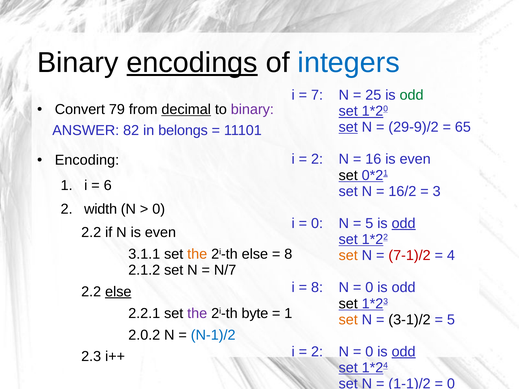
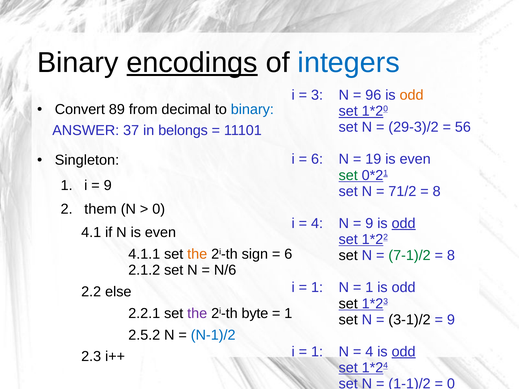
7: 7 -> 3
25: 25 -> 96
odd at (412, 95) colour: green -> orange
79: 79 -> 89
decimal underline: present -> none
binary at (252, 110) colour: purple -> blue
set at (348, 127) underline: present -> none
29-9)/2: 29-9)/2 -> 29-3)/2
65: 65 -> 56
82: 82 -> 37
2 at (317, 159): 2 -> 6
16: 16 -> 19
Encoding: Encoding -> Singleton
set at (348, 175) colour: black -> green
6 at (108, 186): 6 -> 9
16/2: 16/2 -> 71/2
3 at (437, 191): 3 -> 8
width: width -> them
0 at (317, 224): 0 -> 4
5 at (369, 224): 5 -> 9
2.2 at (91, 233): 2.2 -> 4.1
3.1.1: 3.1.1 -> 4.1.1
2i-th else: else -> sign
8 at (288, 254): 8 -> 6
set at (348, 256) colour: orange -> black
7-1)/2 colour: red -> green
4 at (451, 256): 4 -> 8
N/7: N/7 -> N/6
8 at (317, 288): 8 -> 1
0 at (369, 288): 0 -> 1
else at (118, 292) underline: present -> none
set at (348, 320) colour: orange -> black
5 at (451, 320): 5 -> 9
2.0.2: 2.0.2 -> 2.5.2
2 at (317, 352): 2 -> 1
0 at (369, 352): 0 -> 4
